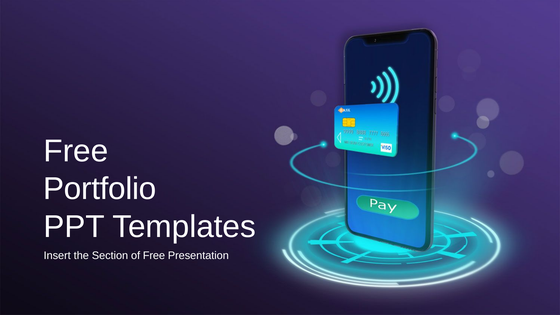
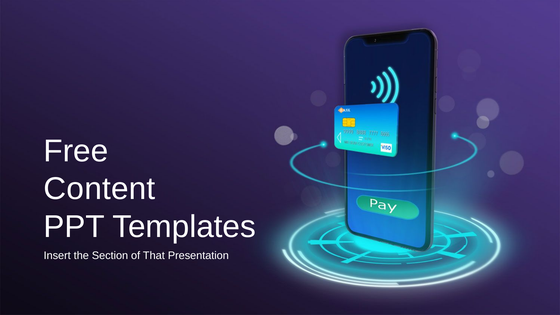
Portfolio: Portfolio -> Content
of Free: Free -> That
